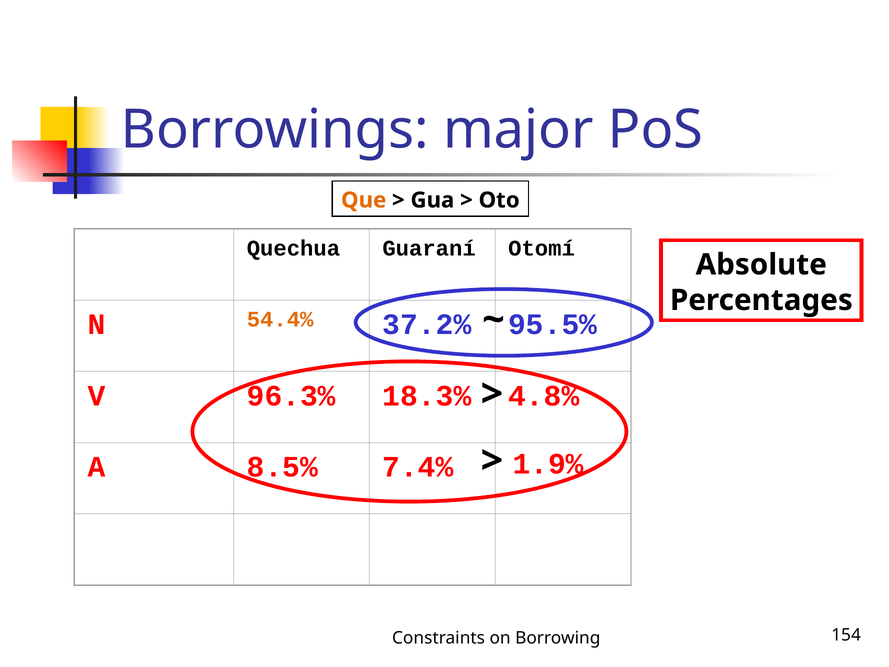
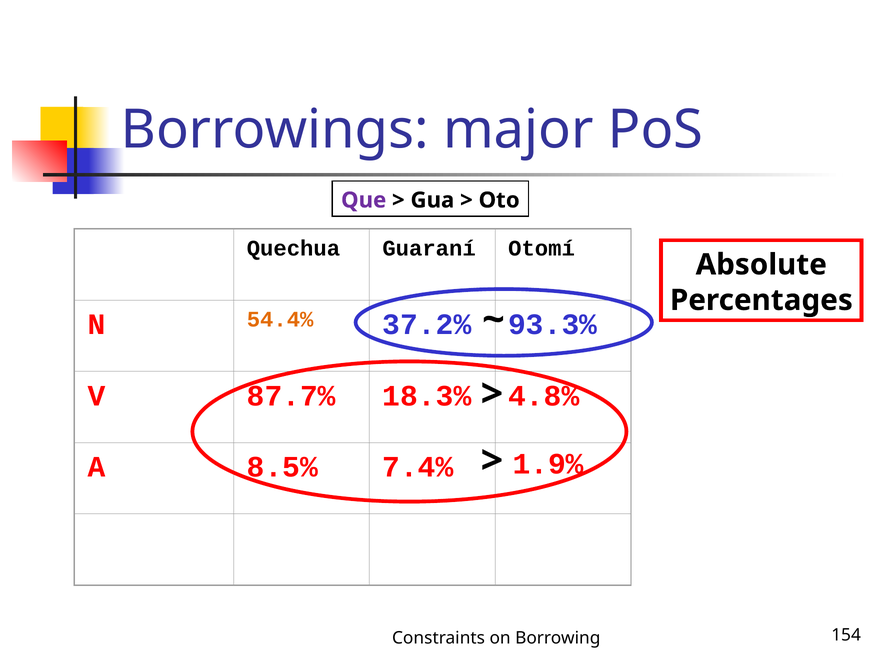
Que colour: orange -> purple
95.5%: 95.5% -> 93.3%
96.3%: 96.3% -> 87.7%
